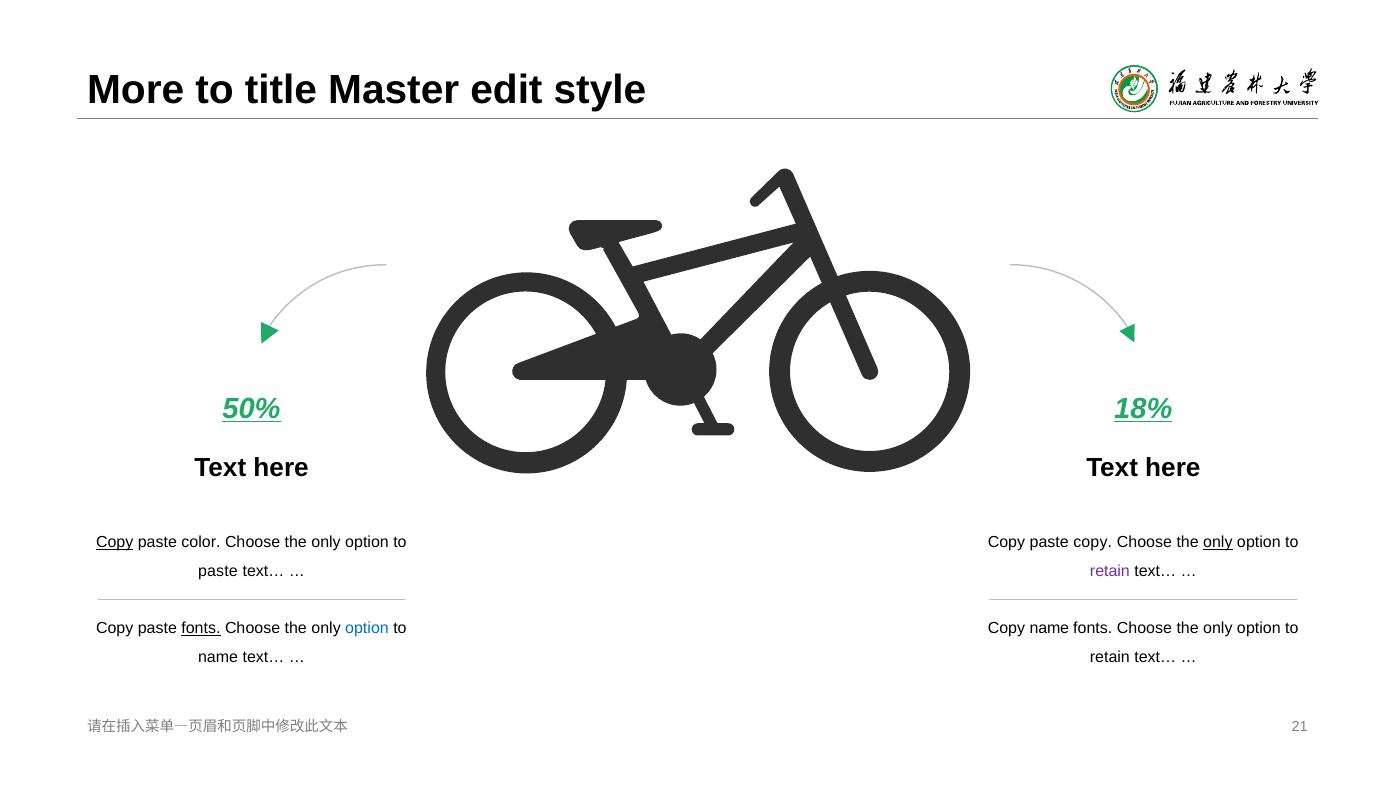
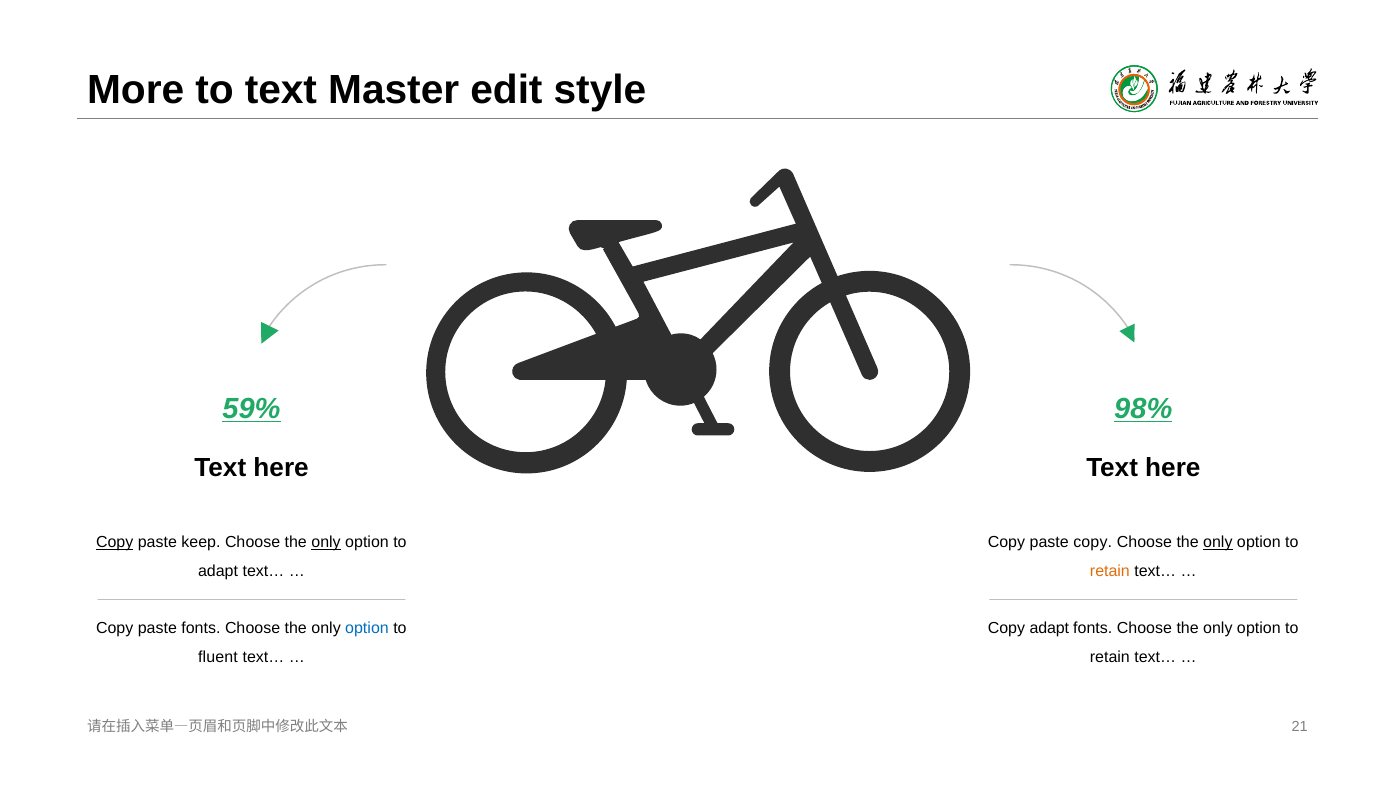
to title: title -> text
50%: 50% -> 59%
18%: 18% -> 98%
color: color -> keep
only at (326, 542) underline: none -> present
paste at (218, 571): paste -> adapt
retain at (1110, 571) colour: purple -> orange
fonts at (201, 628) underline: present -> none
Copy name: name -> adapt
name at (218, 657): name -> fluent
